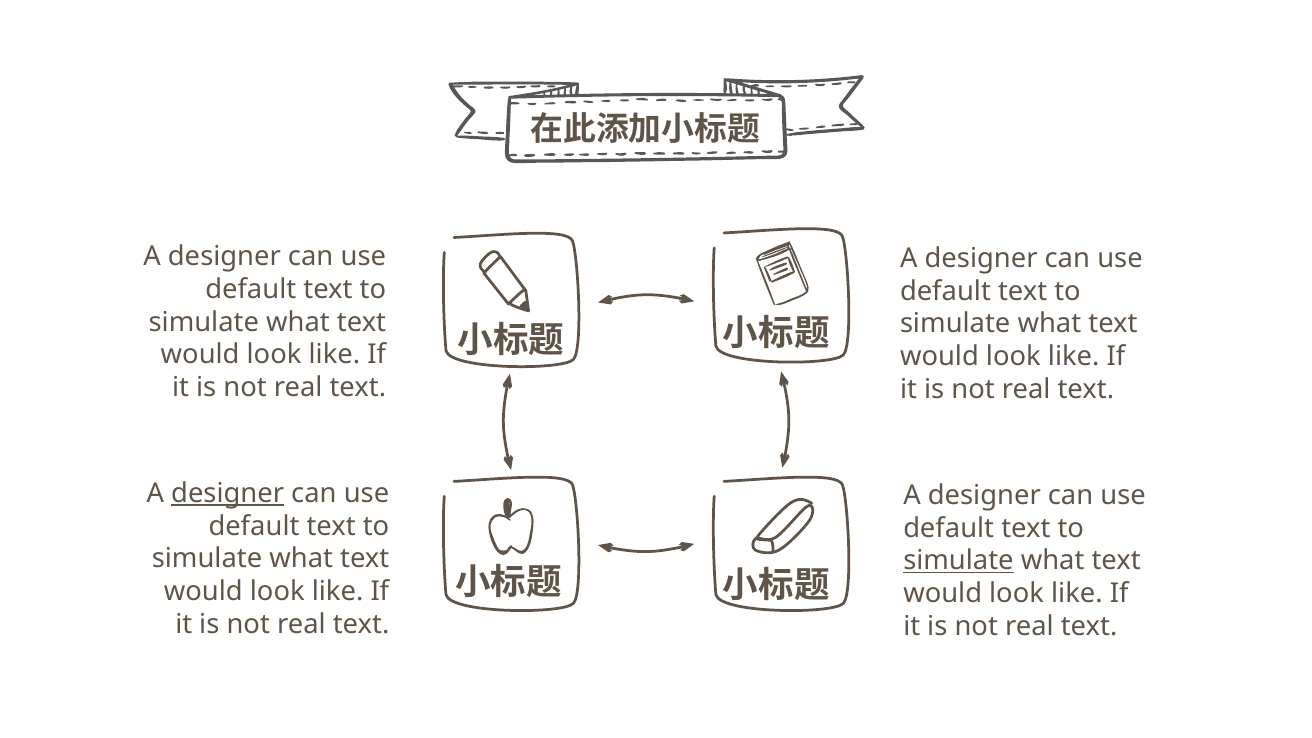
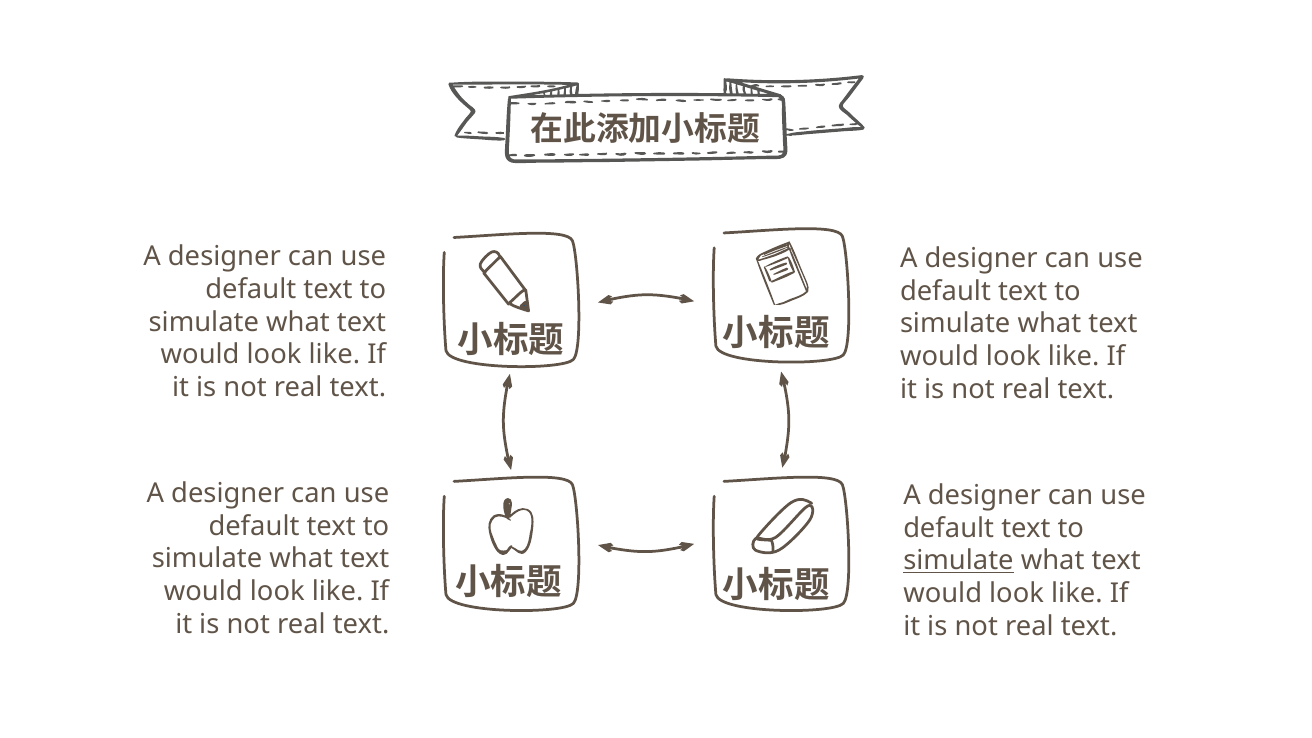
designer at (228, 493) underline: present -> none
